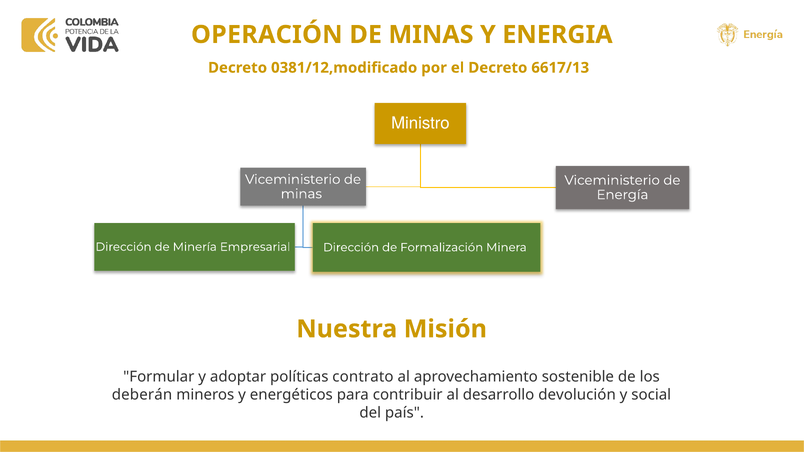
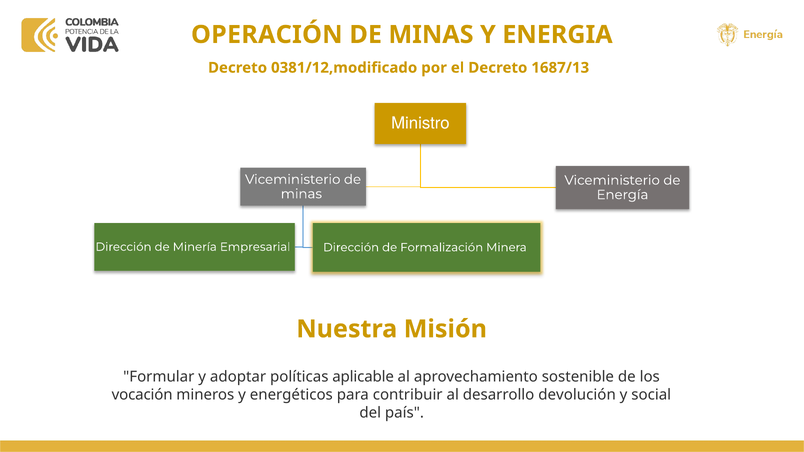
6617/13: 6617/13 -> 1687/13
contrato: contrato -> aplicable
deberán: deberán -> vocación
